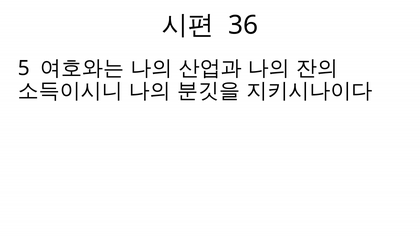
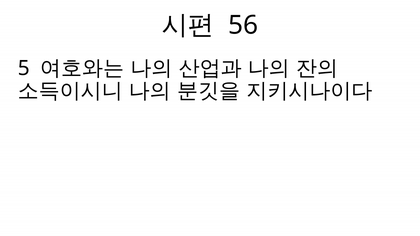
36: 36 -> 56
